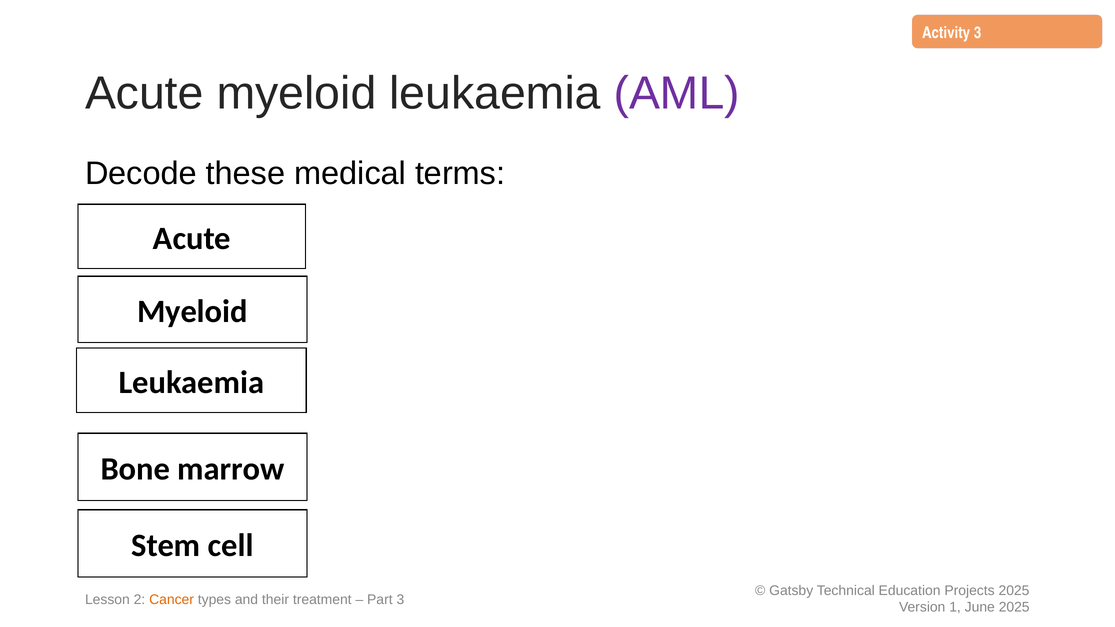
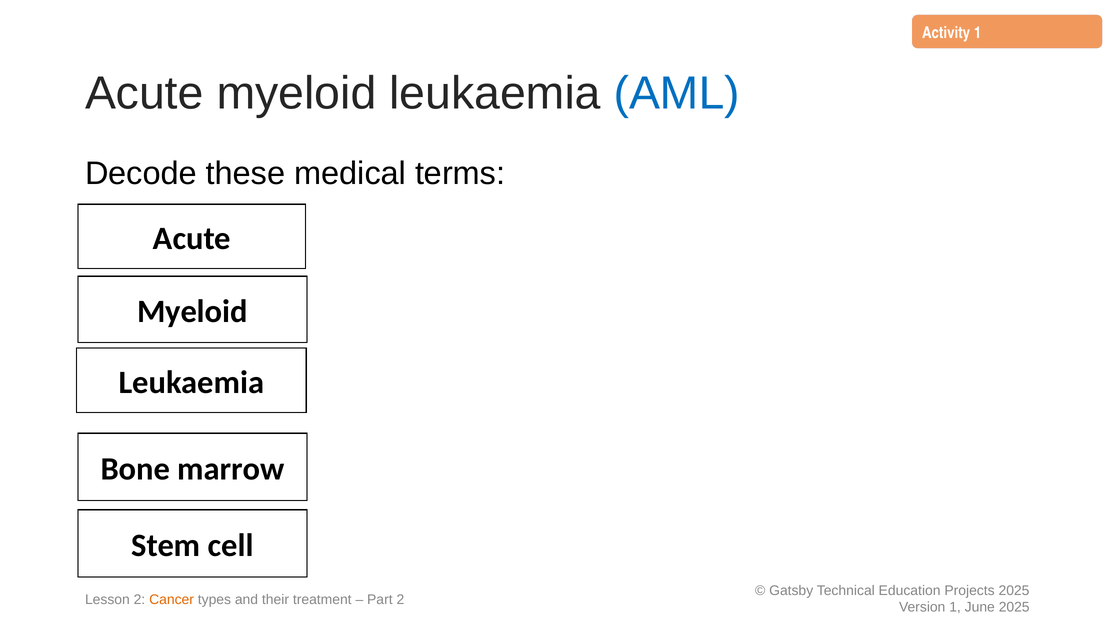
Activity 3: 3 -> 1
AML colour: purple -> blue
Part 3: 3 -> 2
